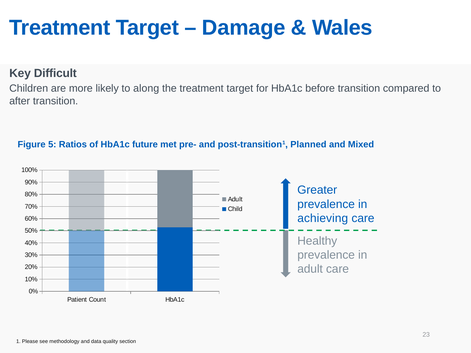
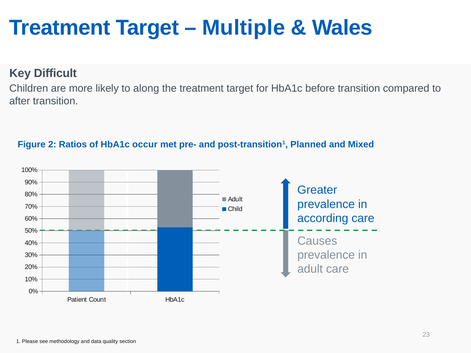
Damage: Damage -> Multiple
5: 5 -> 2
future: future -> occur
achieving: achieving -> according
Healthy: Healthy -> Causes
